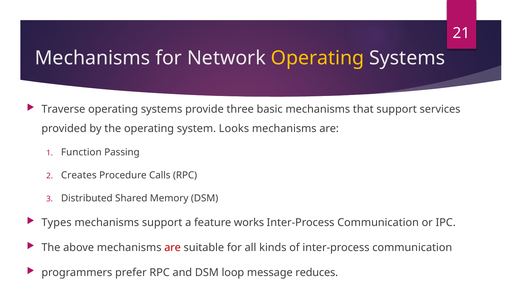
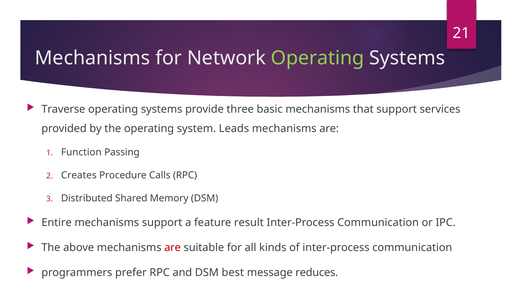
Operating at (318, 58) colour: yellow -> light green
Looks: Looks -> Leads
Types: Types -> Entire
works: works -> result
loop: loop -> best
